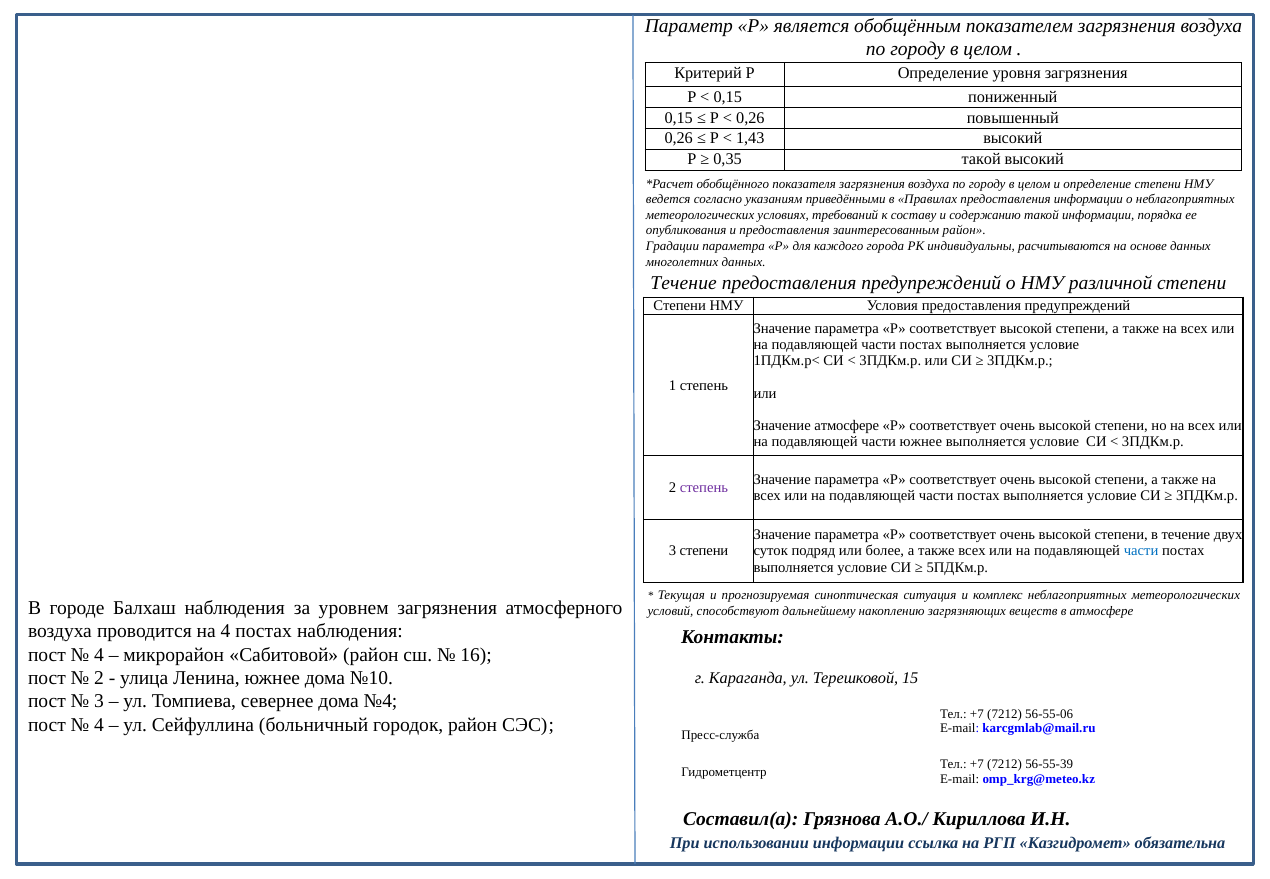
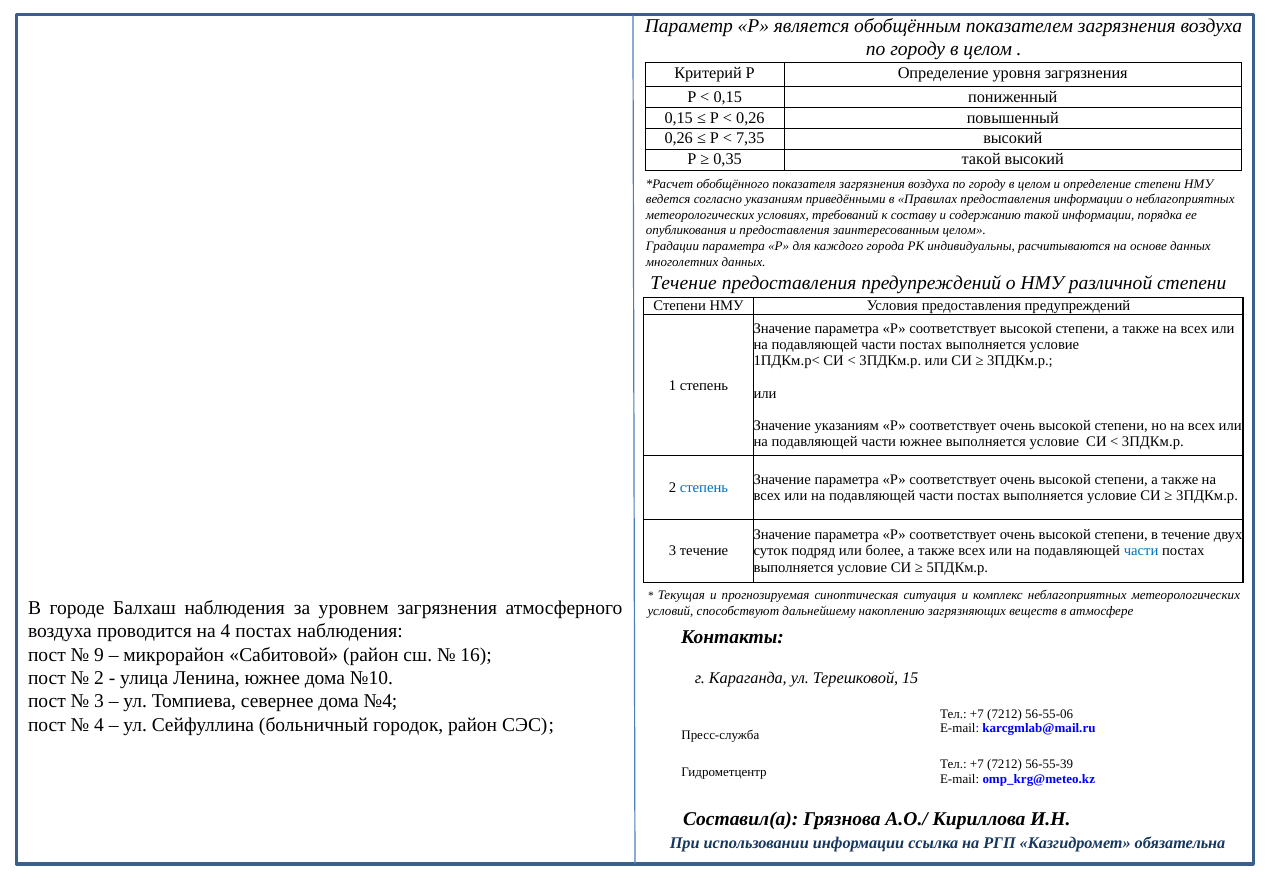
1,43: 1,43 -> 7,35
заинтересованным район: район -> целом
Значение атмосфере: атмосфере -> указаниям
степень at (704, 488) colour: purple -> blue
3 степени: степени -> течение
4 at (99, 655): 4 -> 9
